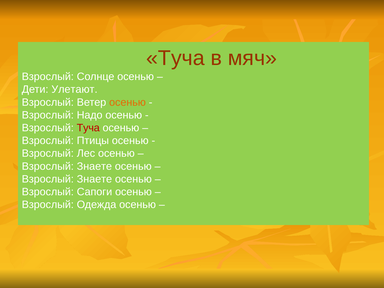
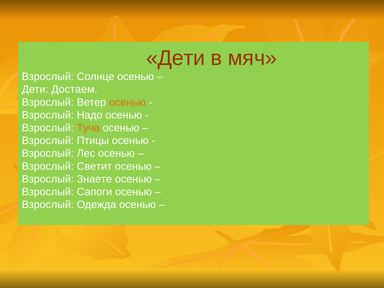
Туча at (175, 58): Туча -> Дети
Улетают: Улетают -> Достаем
Туча at (88, 128) colour: red -> orange
Знаете at (94, 166): Знаете -> Светит
